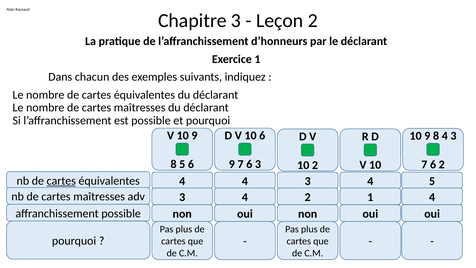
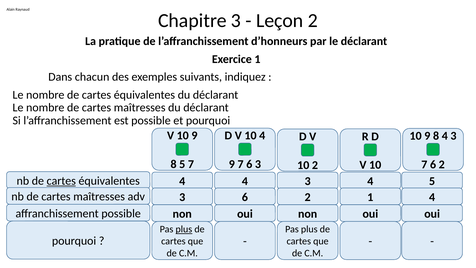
10 6: 6 -> 4
5 6: 6 -> 7
adv 3 4: 4 -> 6
plus at (184, 229) underline: none -> present
